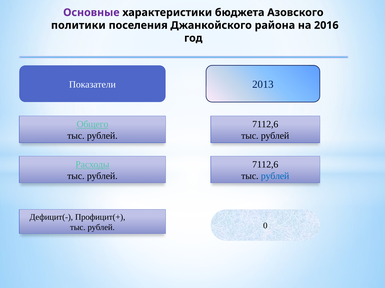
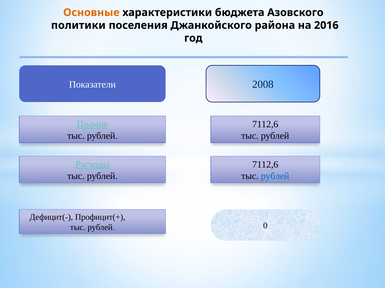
Основные colour: purple -> orange
2013: 2013 -> 2008
Общего: Общего -> Прочие
